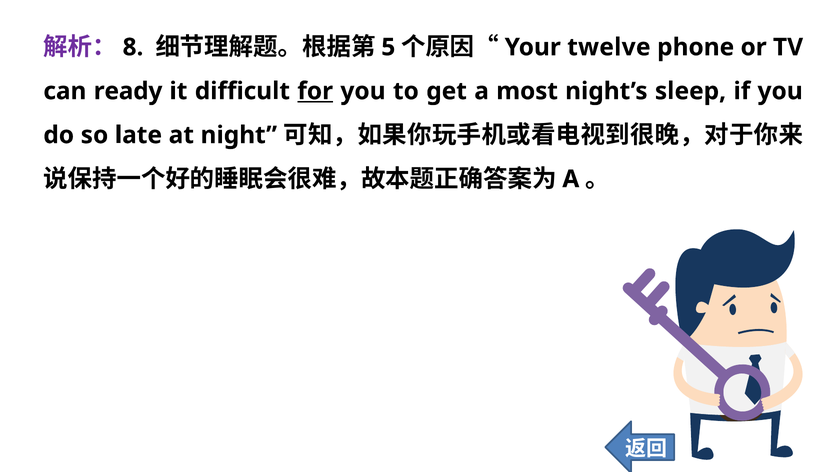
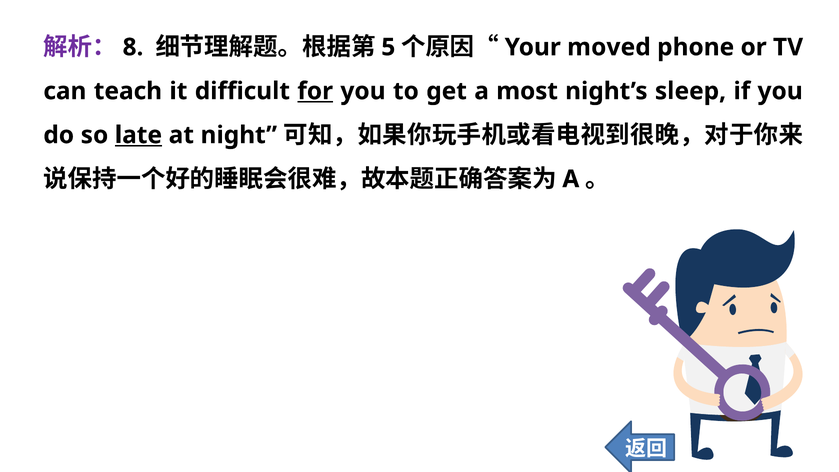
twelve: twelve -> moved
ready: ready -> teach
late underline: none -> present
